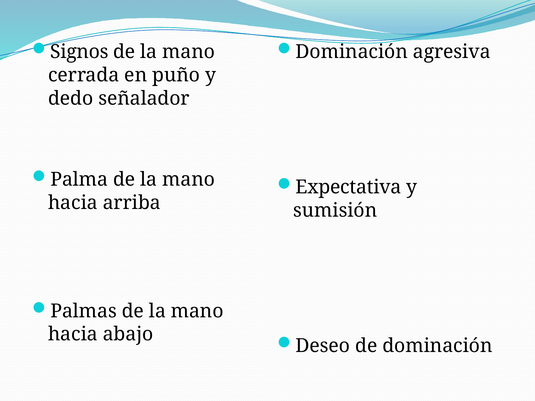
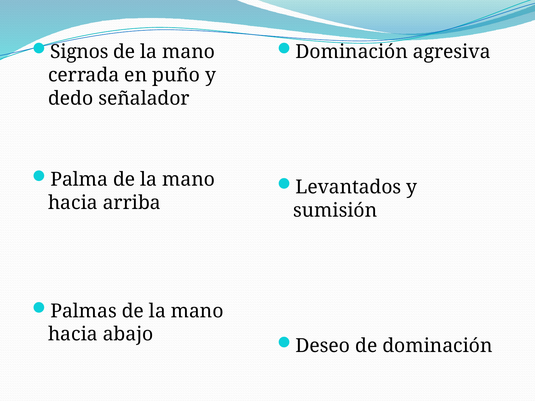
Expectativa: Expectativa -> Levantados
